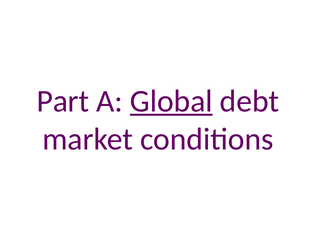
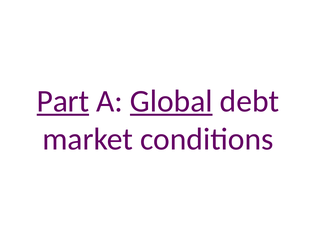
Part underline: none -> present
